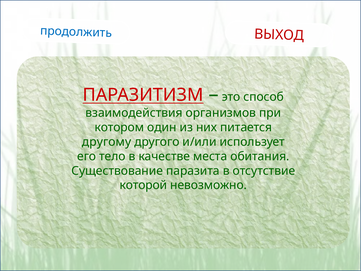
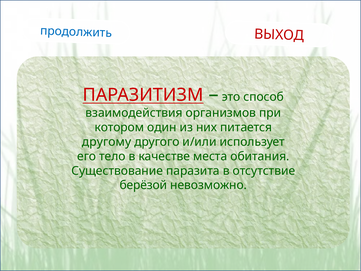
которой: которой -> берёзой
